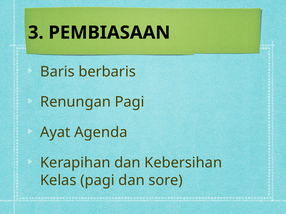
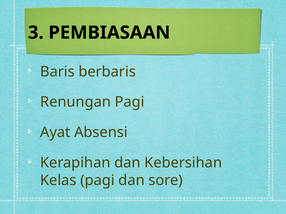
Agenda: Agenda -> Absensi
